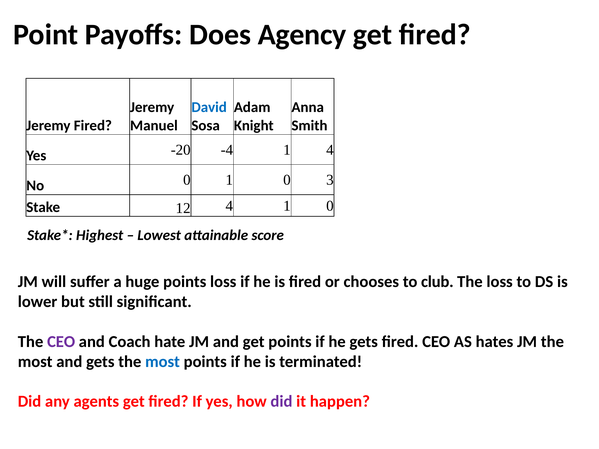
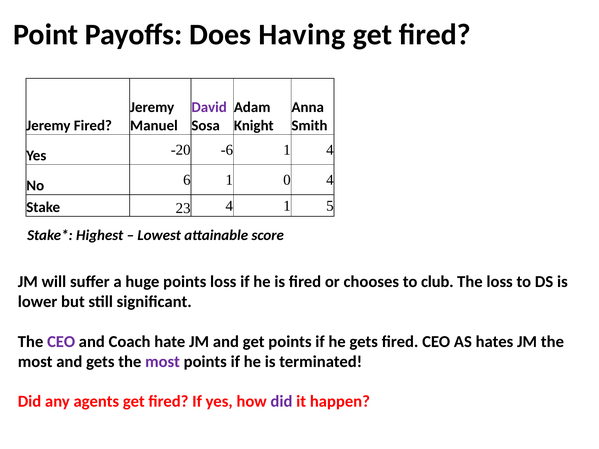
Agency: Agency -> Having
David colour: blue -> purple
-4: -4 -> -6
No 0: 0 -> 6
0 3: 3 -> 4
12: 12 -> 23
4 1 0: 0 -> 5
most at (163, 362) colour: blue -> purple
